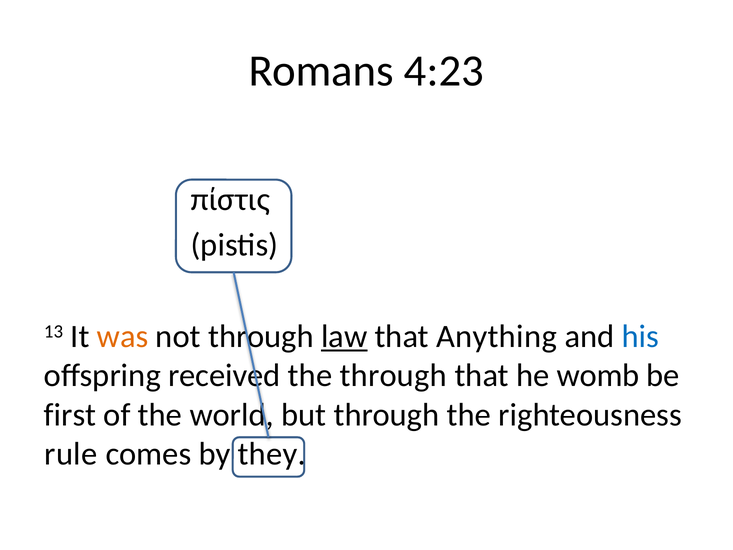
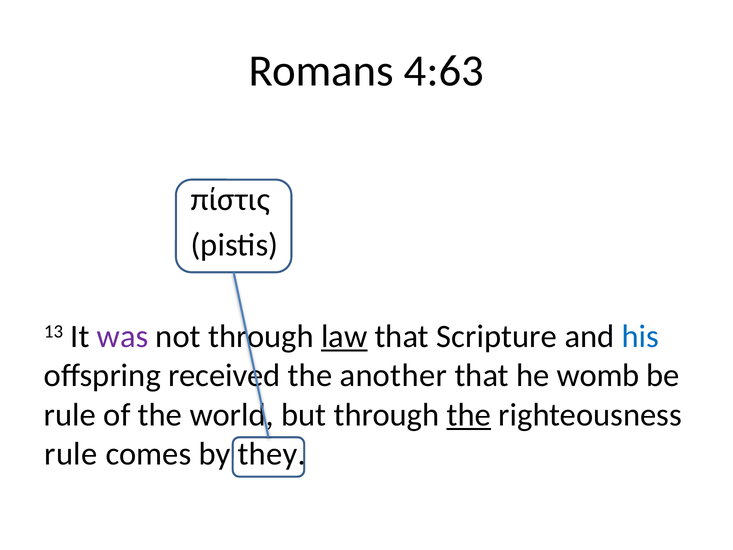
4:23: 4:23 -> 4:63
was colour: orange -> purple
Anything: Anything -> Scripture
the through: through -> another
first at (70, 415): first -> rule
the at (469, 415) underline: none -> present
